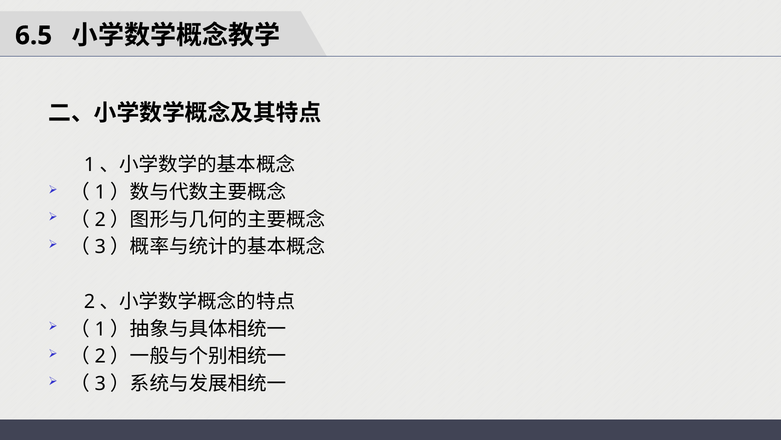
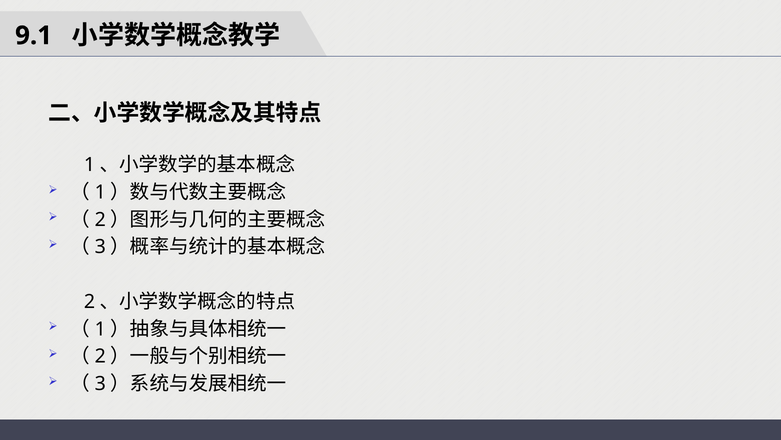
6.5: 6.5 -> 9.1
